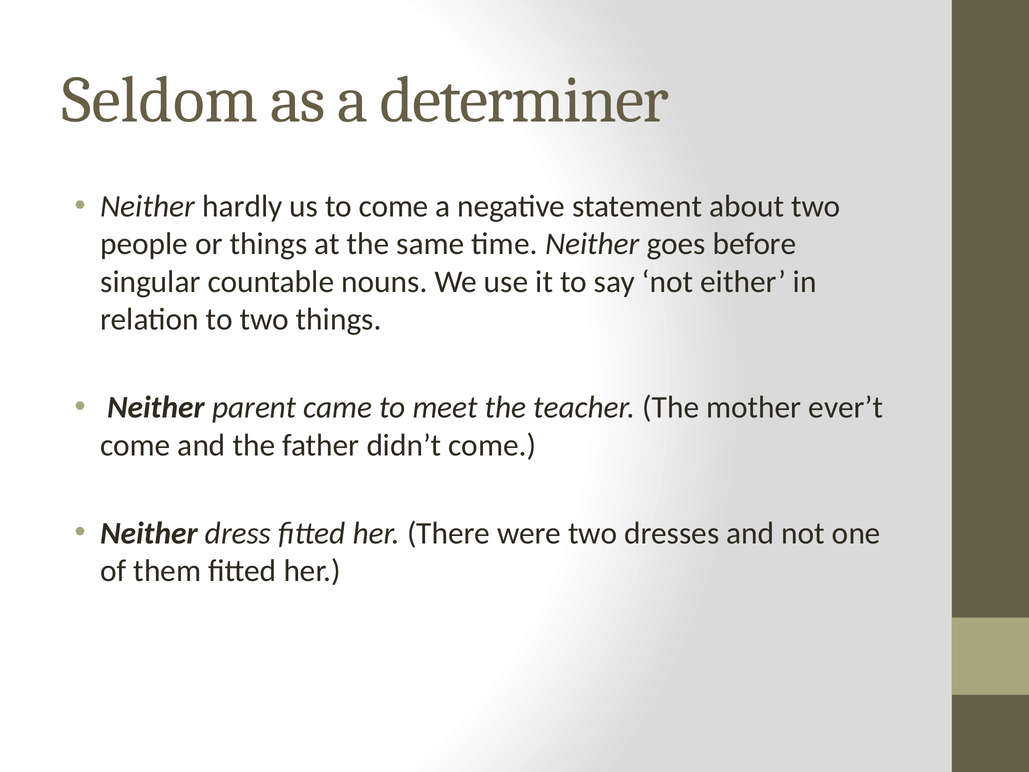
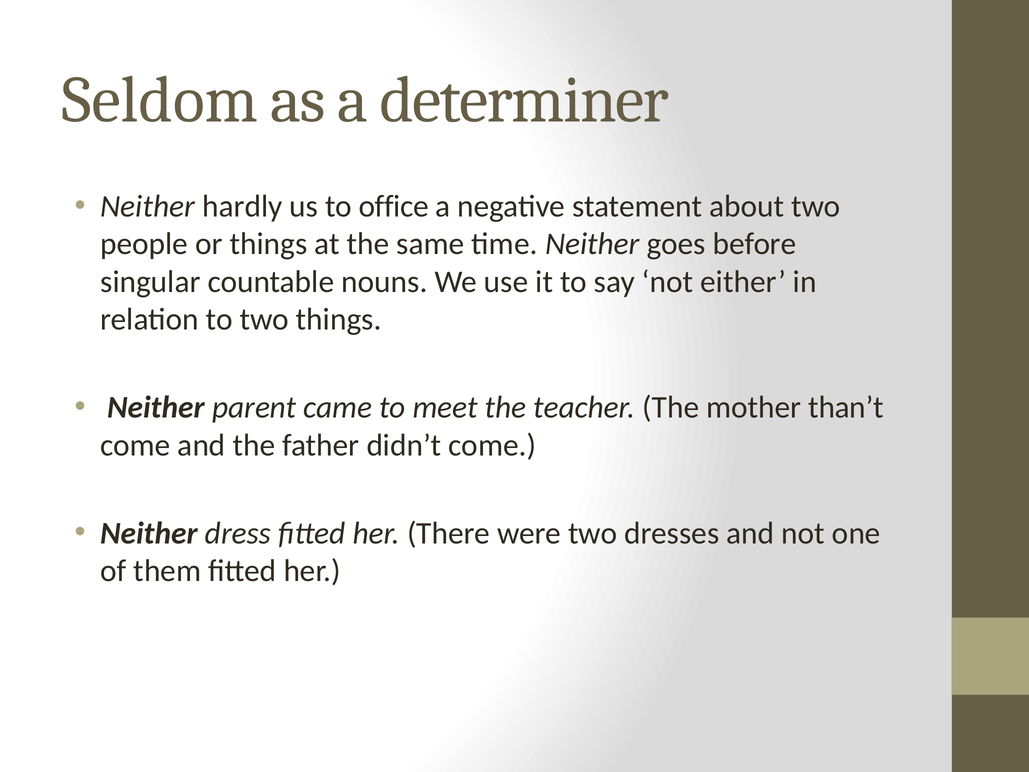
to come: come -> office
ever’t: ever’t -> than’t
